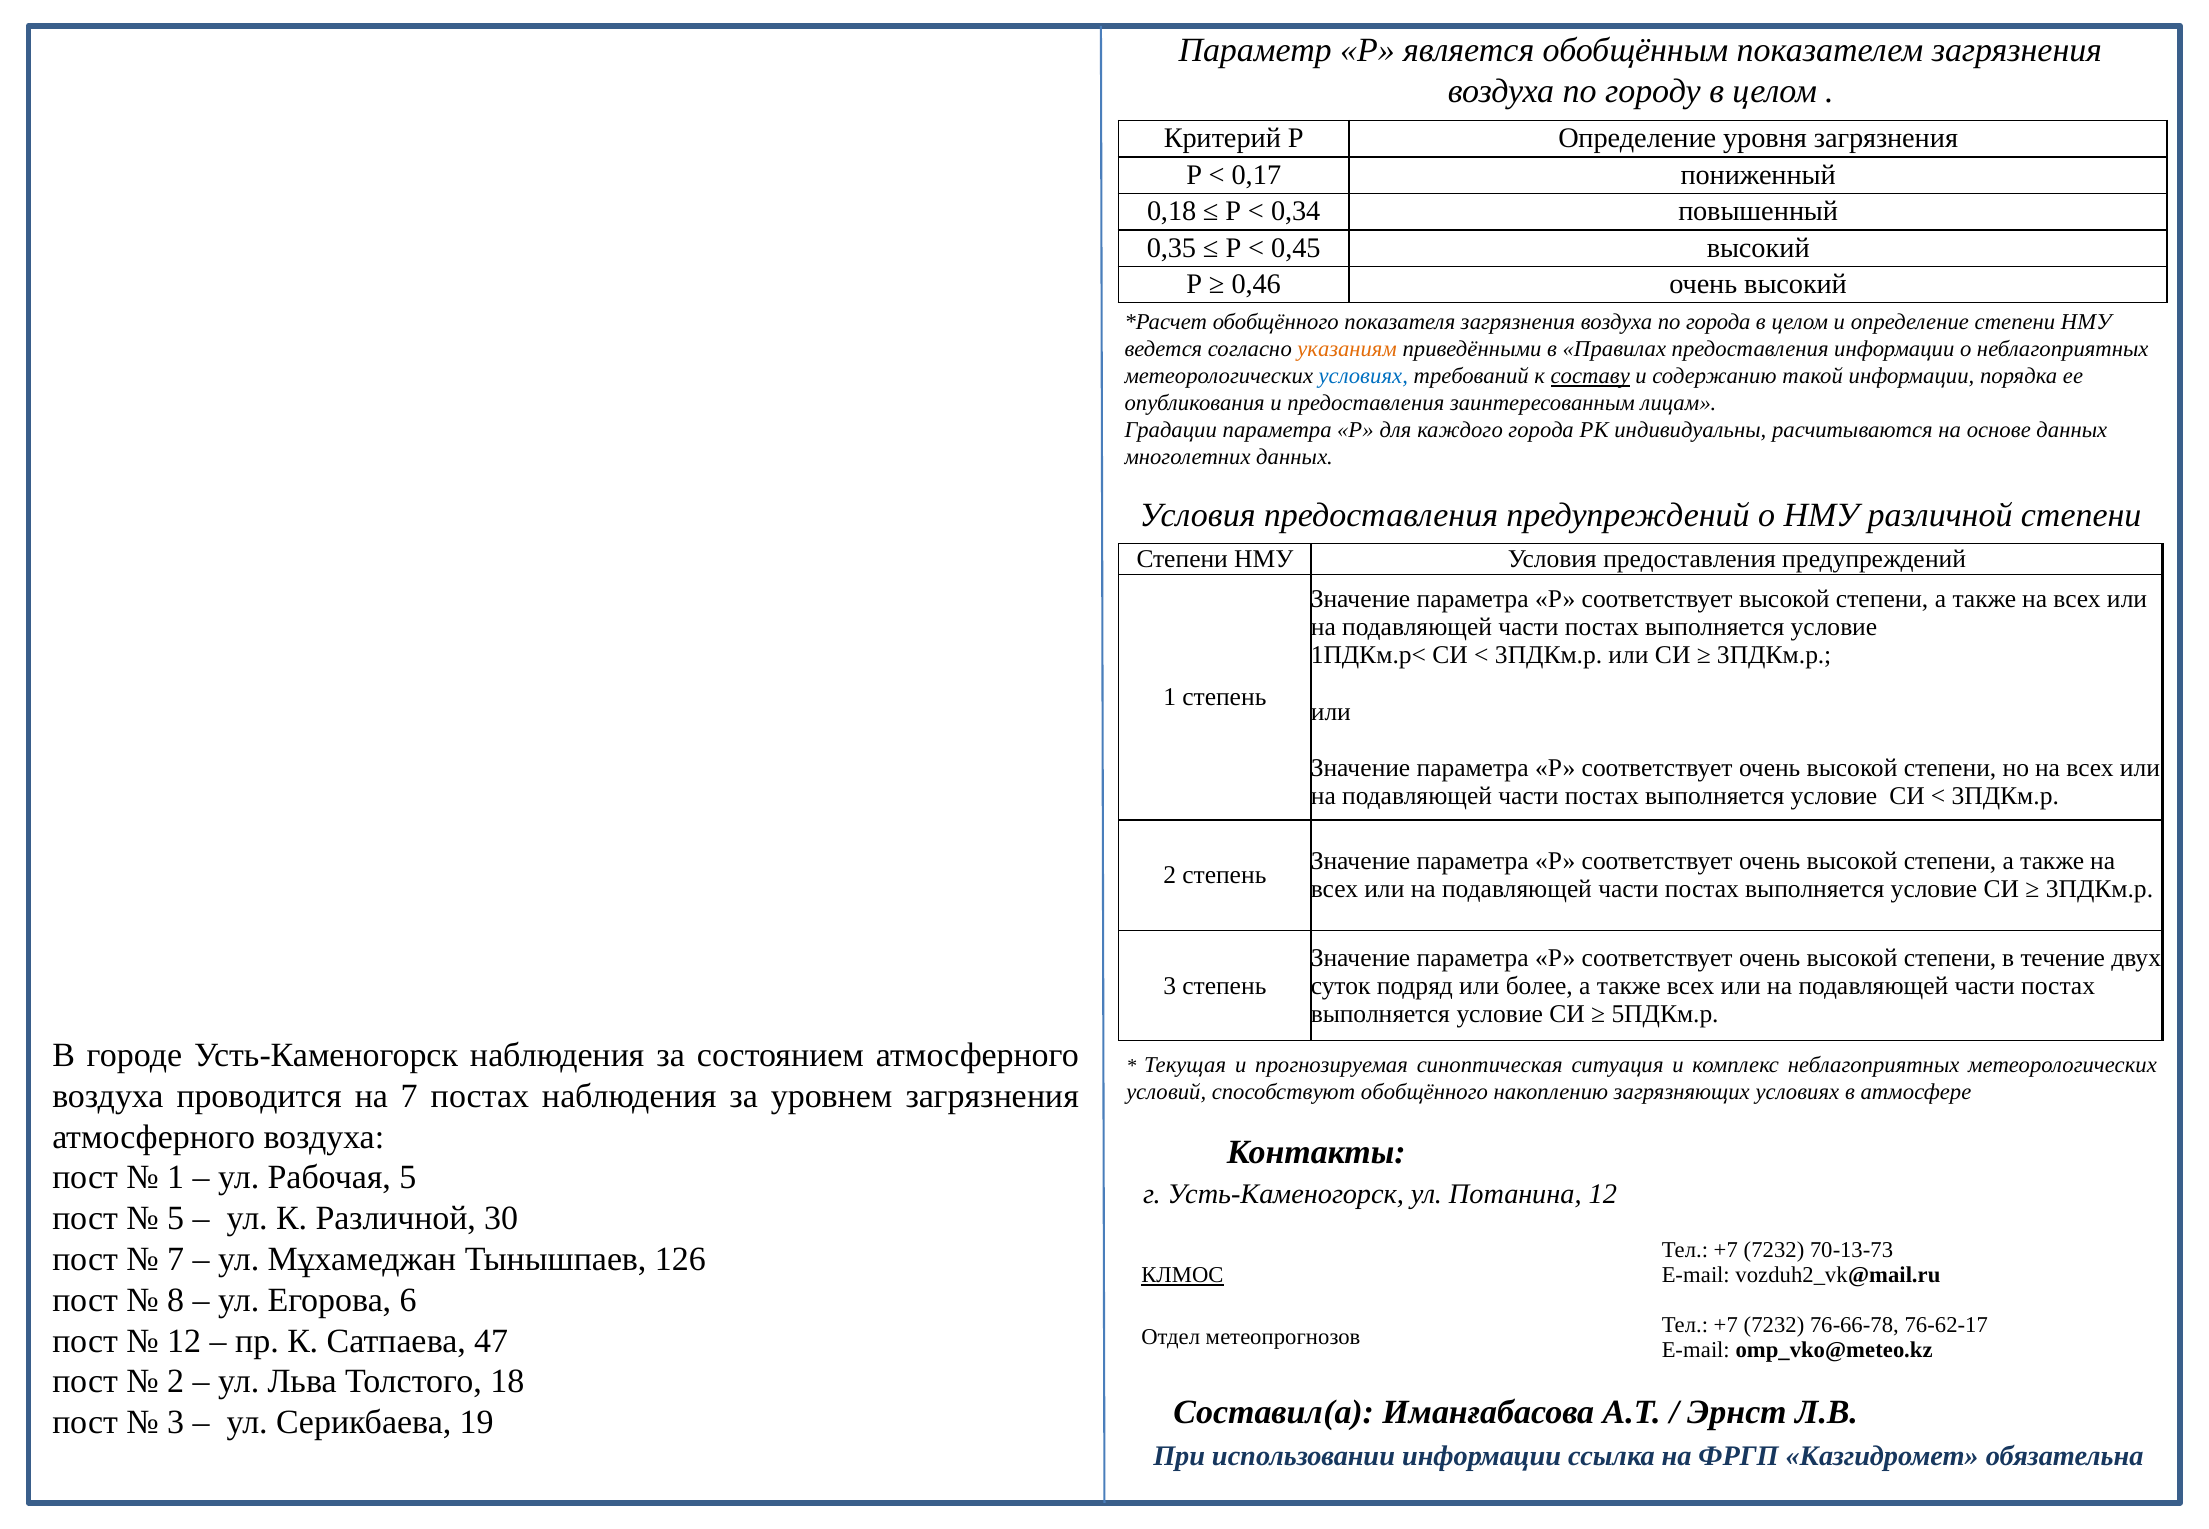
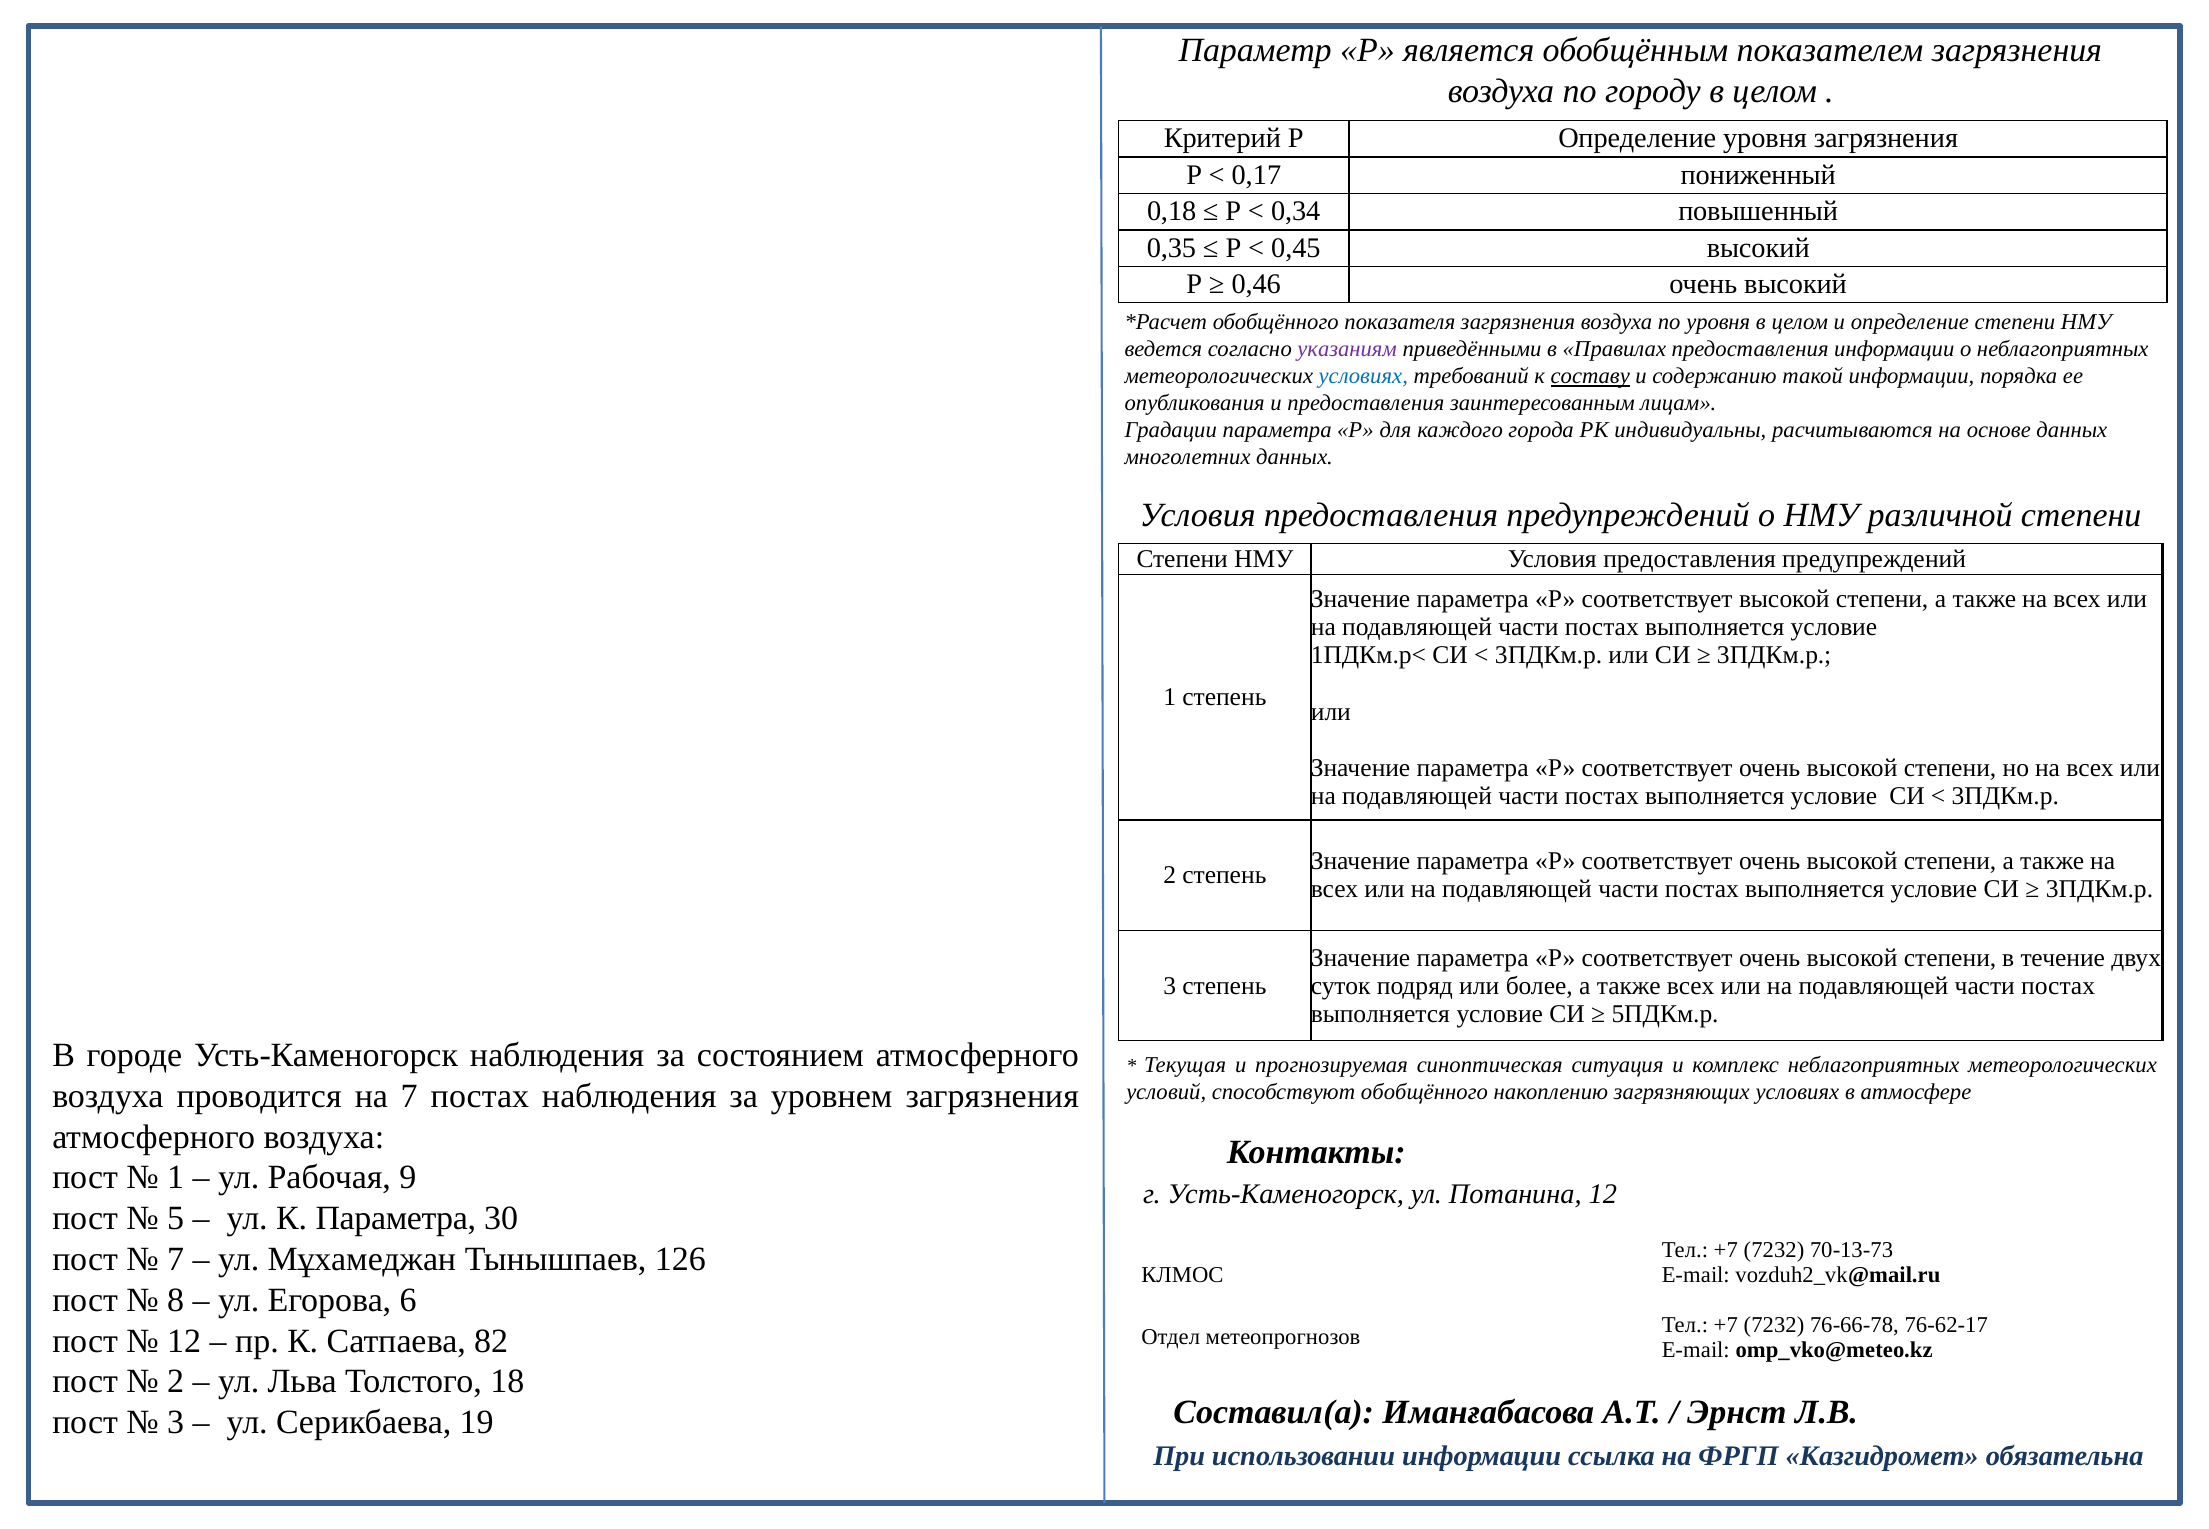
по города: города -> уровня
указаниям colour: orange -> purple
Рабочая 5: 5 -> 9
К Различной: Различной -> Параметра
КЛМОС underline: present -> none
47: 47 -> 82
